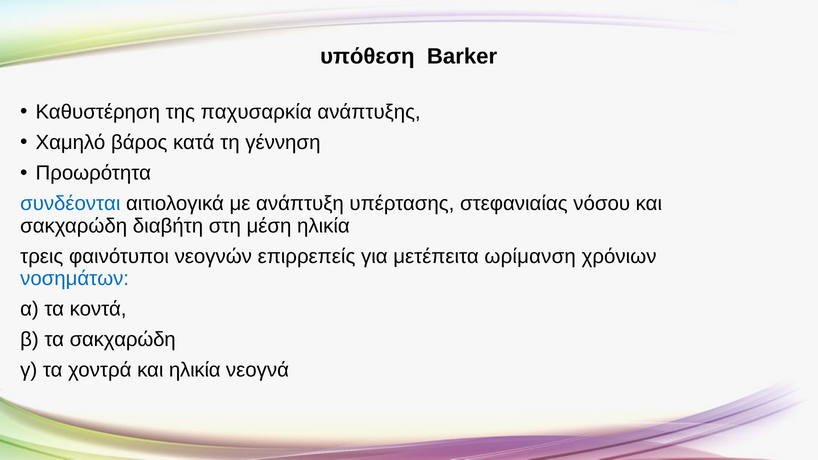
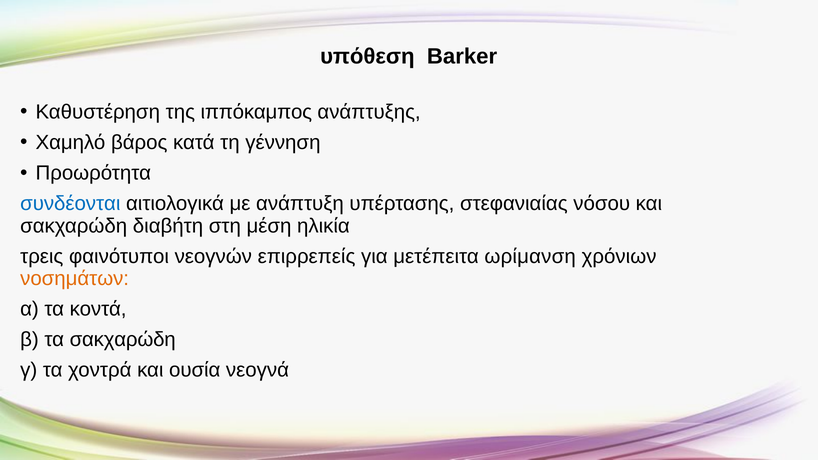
παχυσαρκία: παχυσαρκία -> ιππόκαμπος
νοσημάτων colour: blue -> orange
και ηλικία: ηλικία -> ουσία
